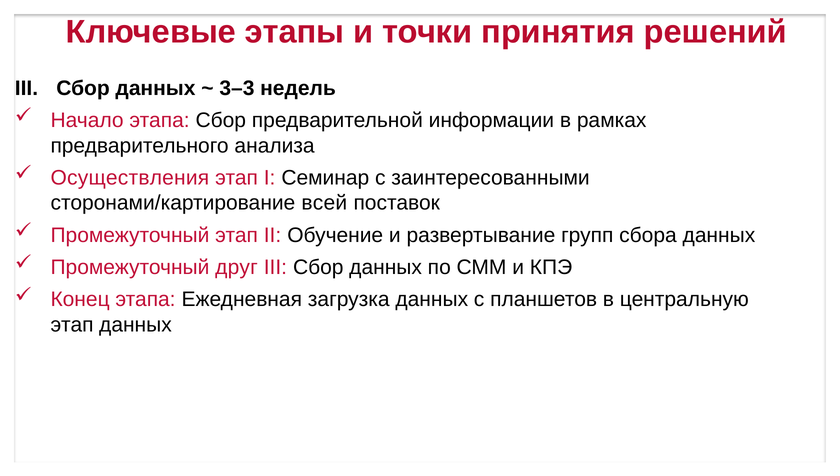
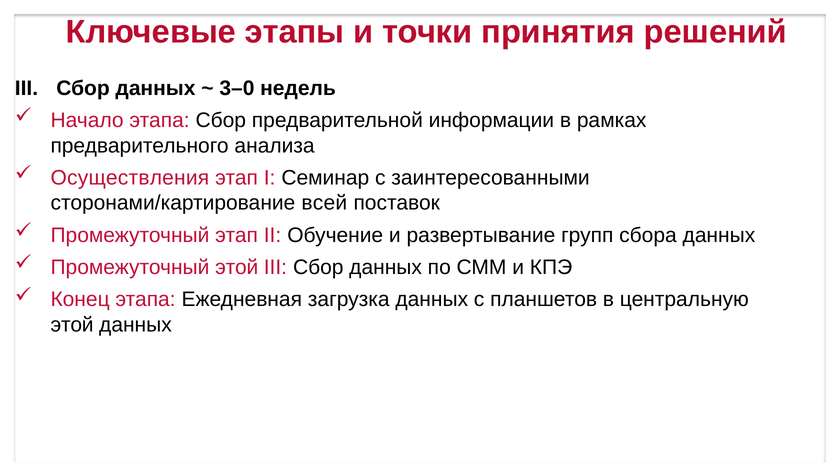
3–3: 3–3 -> 3–0
Промежуточный друг: друг -> этой
этап at (72, 325): этап -> этой
